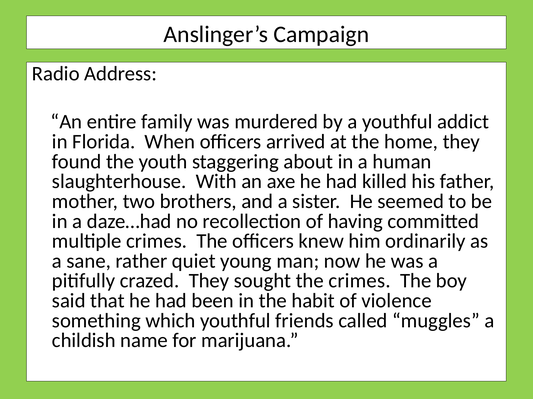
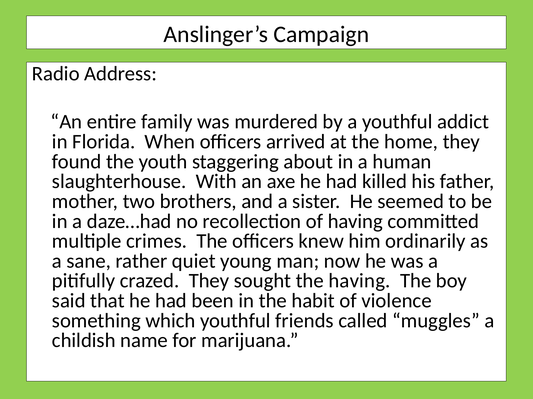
the crimes: crimes -> having
